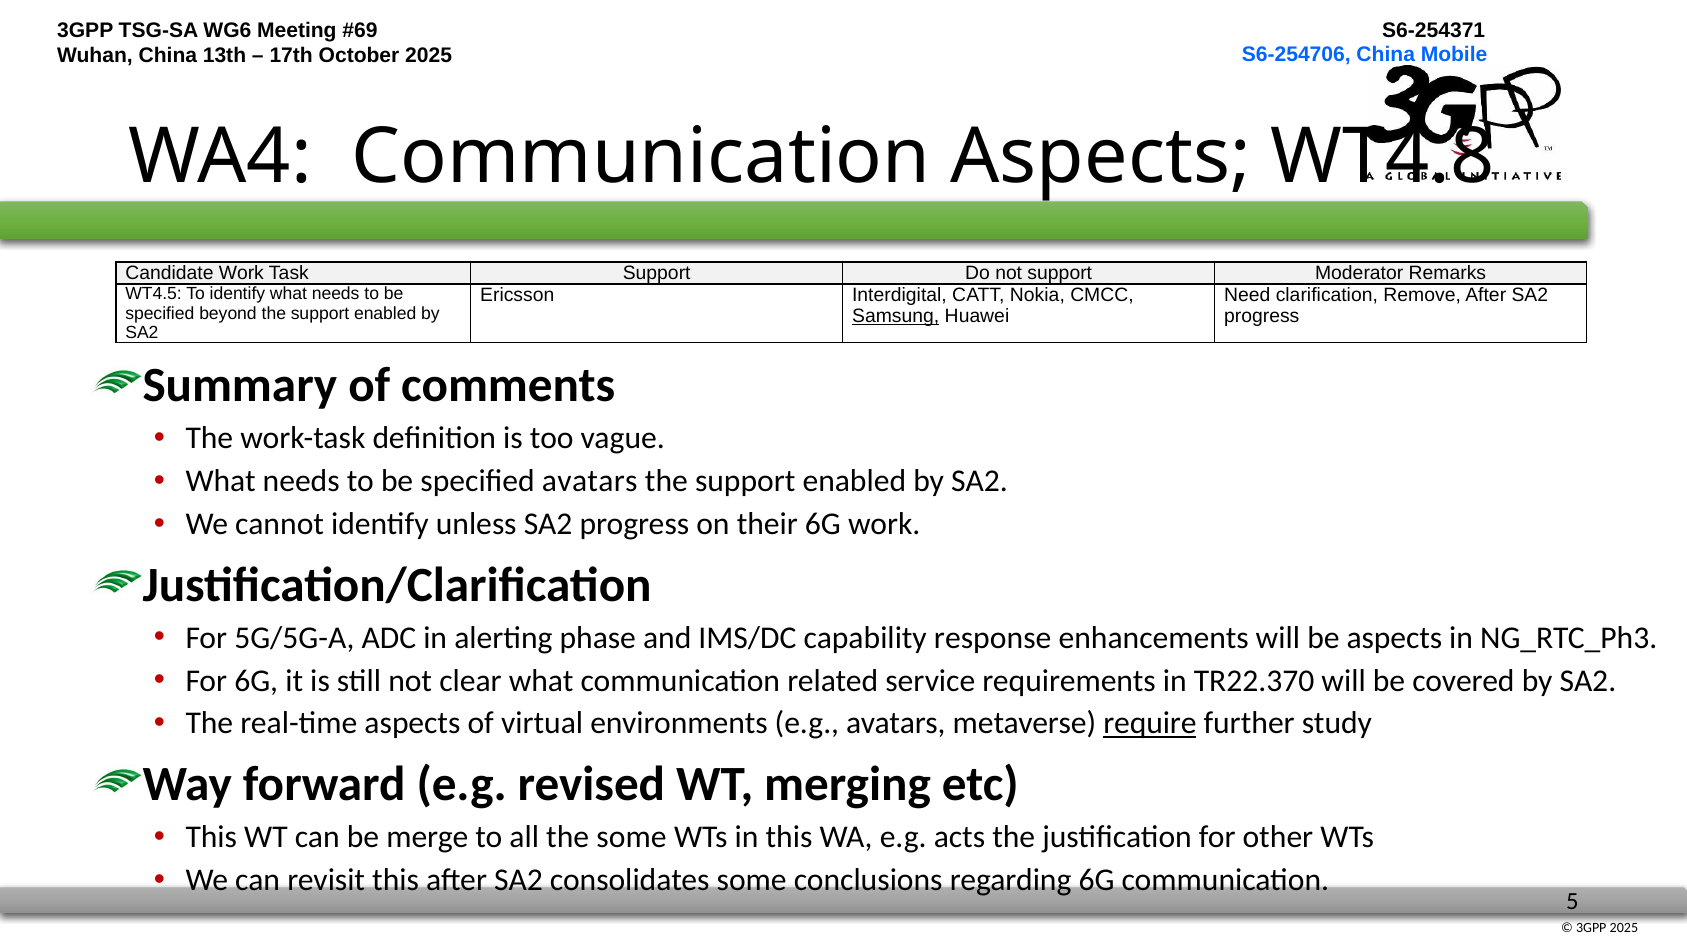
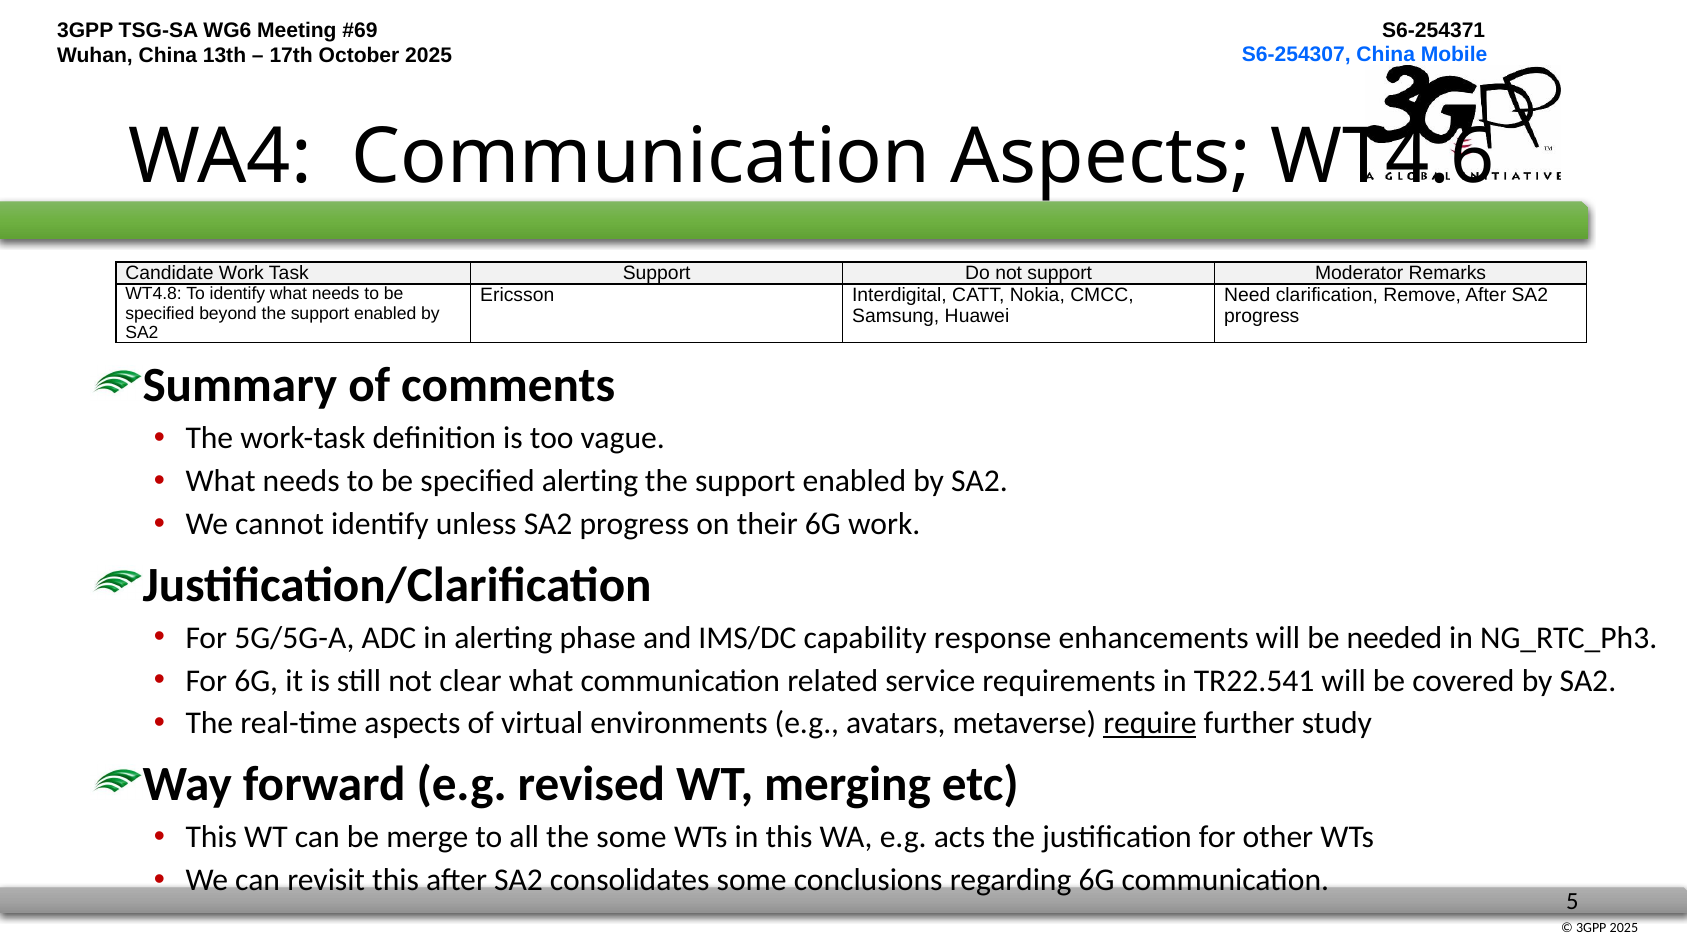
S6-254706: S6-254706 -> S6-254307
WT4.8: WT4.8 -> WT4.6
WT4.5: WT4.5 -> WT4.8
Samsung underline: present -> none
specified avatars: avatars -> alerting
be aspects: aspects -> needed
TR22.370: TR22.370 -> TR22.541
